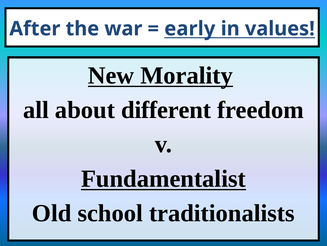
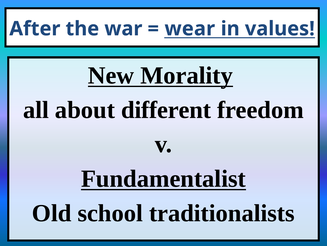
early: early -> wear
